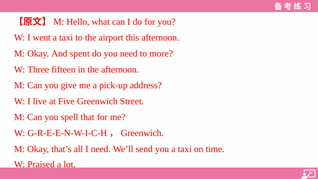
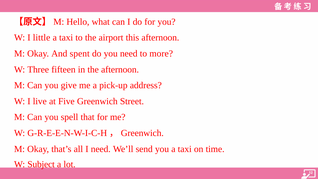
went: went -> little
Praised: Praised -> Subject
